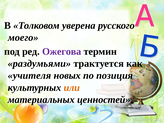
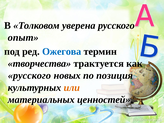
моего: моего -> опыт
Ожегова colour: purple -> blue
раздумьями: раздумьями -> творчества
учителя at (29, 76): учителя -> русского
